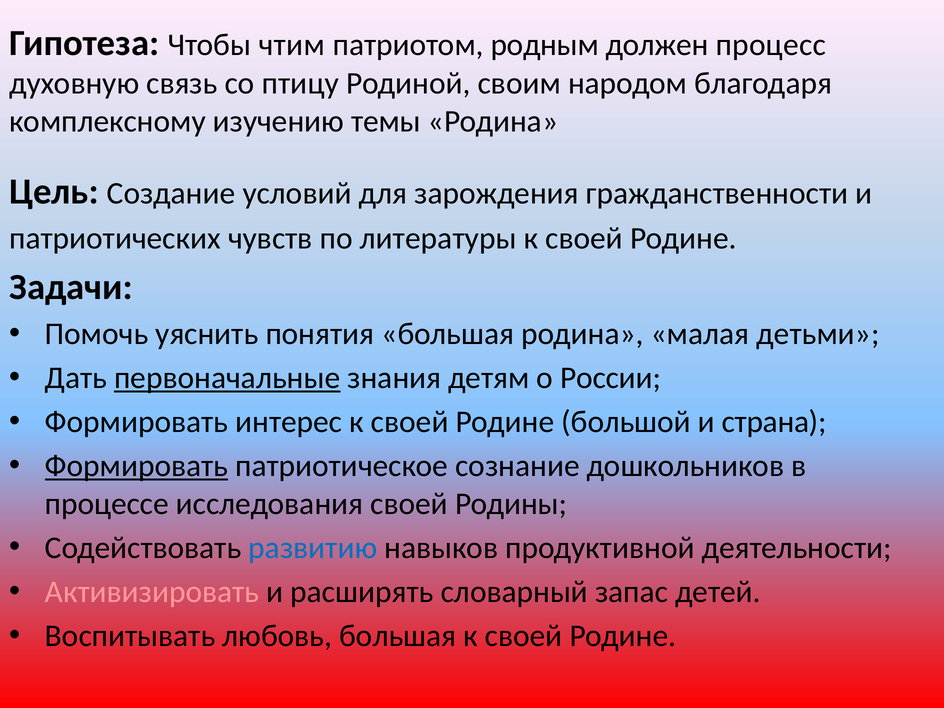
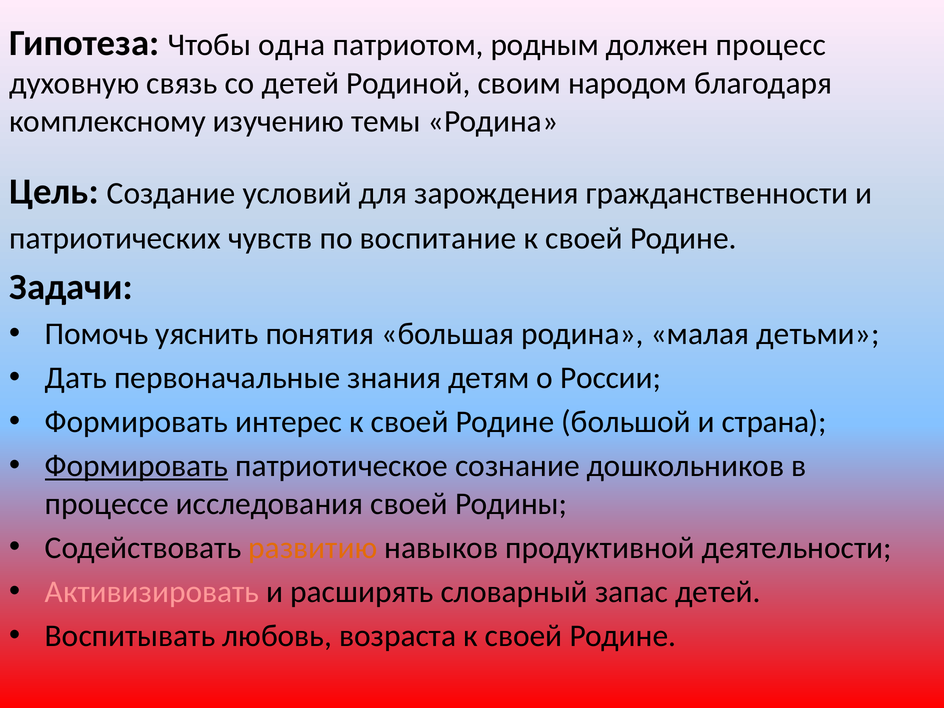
чтим: чтим -> одна
со птицу: птицу -> детей
литературы: литературы -> воспитание
первоначальные underline: present -> none
развитию colour: blue -> orange
любовь большая: большая -> возраста
